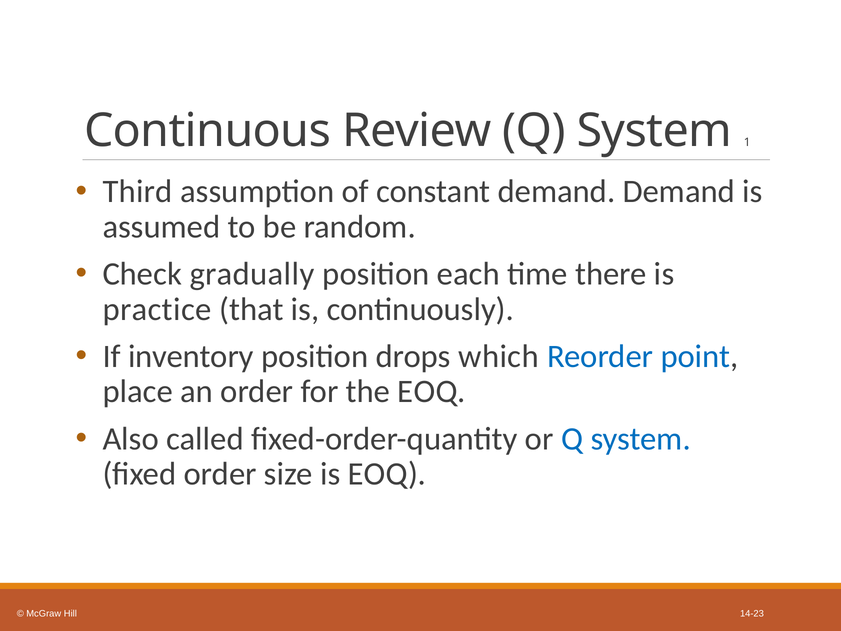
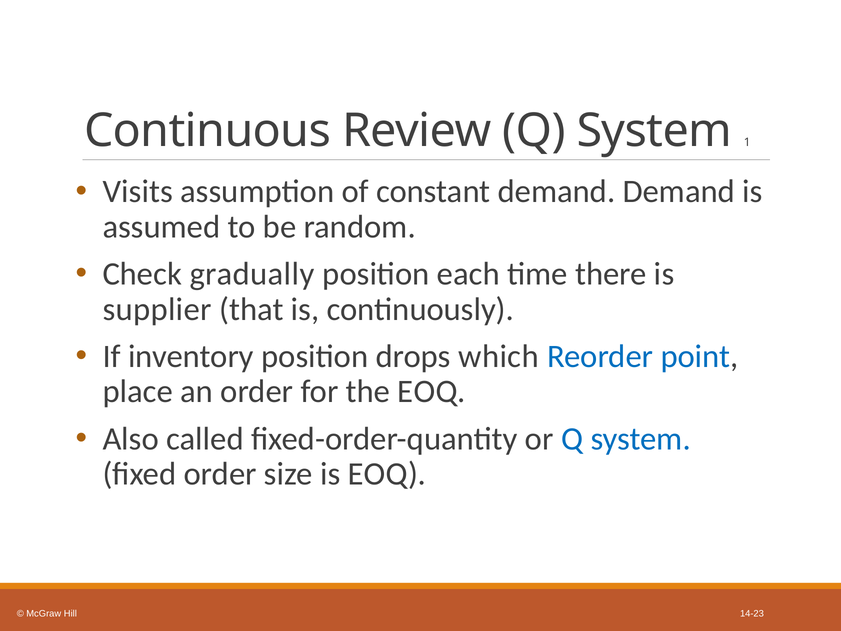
Third: Third -> Visits
practice: practice -> supplier
